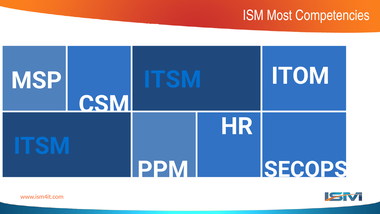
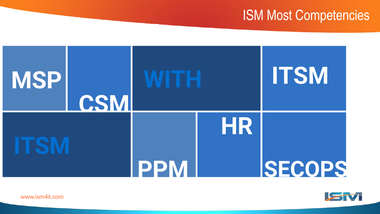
ITOM at (300, 76): ITOM -> ITSM
ITSM at (172, 79): ITSM -> WITH
